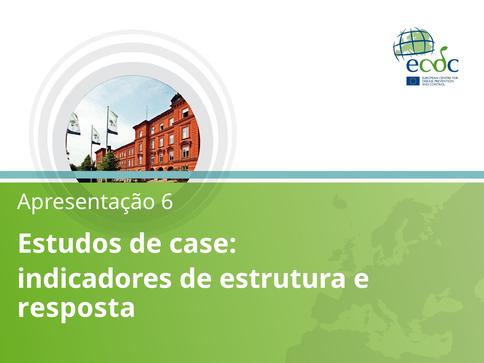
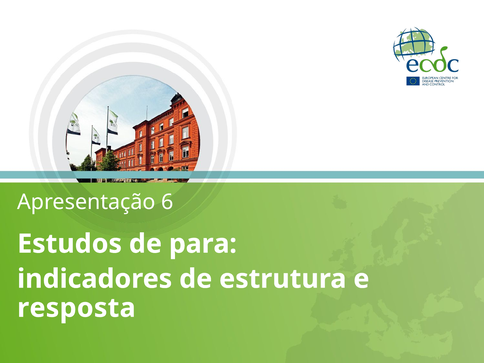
case: case -> para
